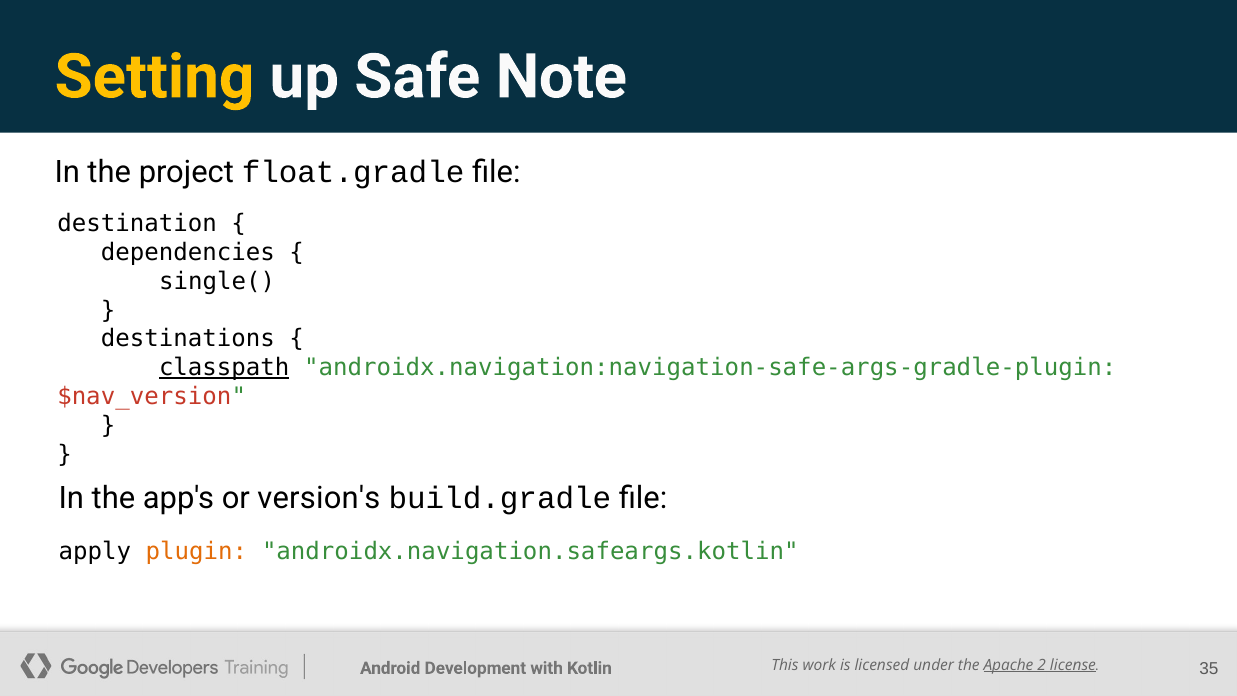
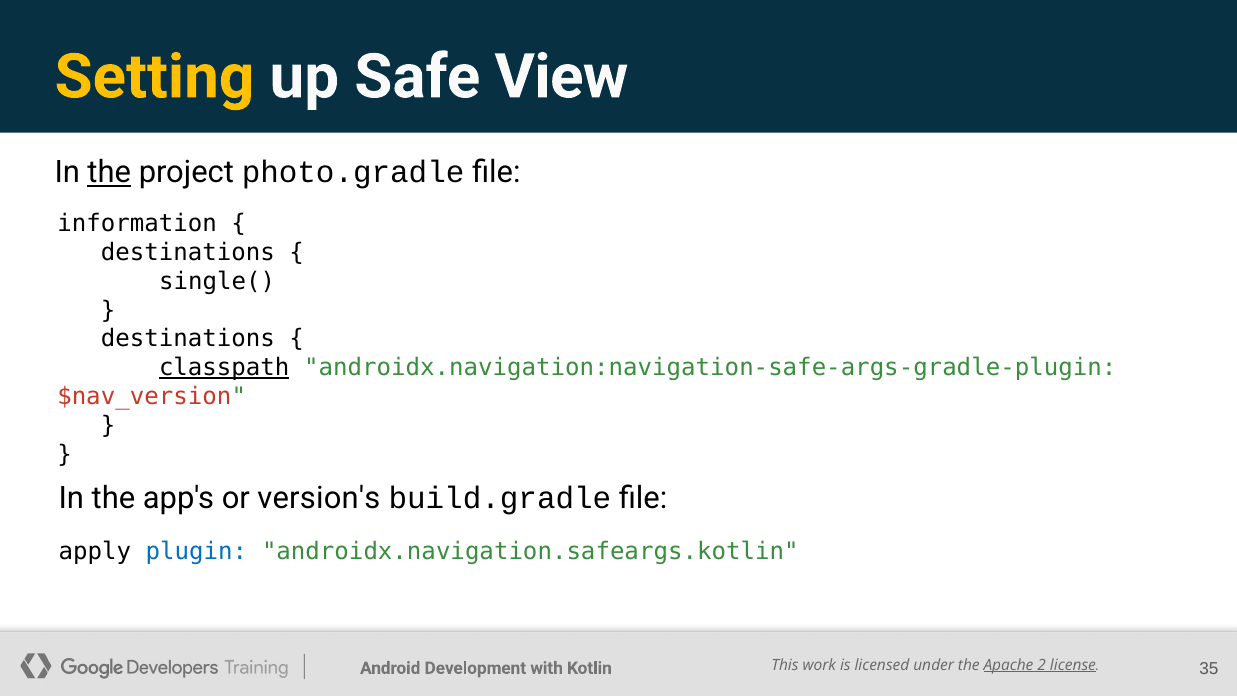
Note: Note -> View
the at (109, 173) underline: none -> present
float.gradle: float.gradle -> photo.gradle
destination: destination -> information
dependencies at (188, 252): dependencies -> destinations
plugin colour: orange -> blue
